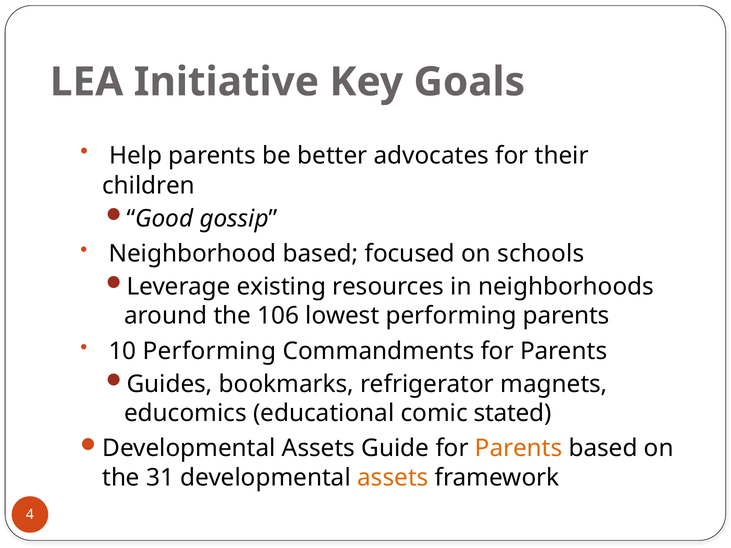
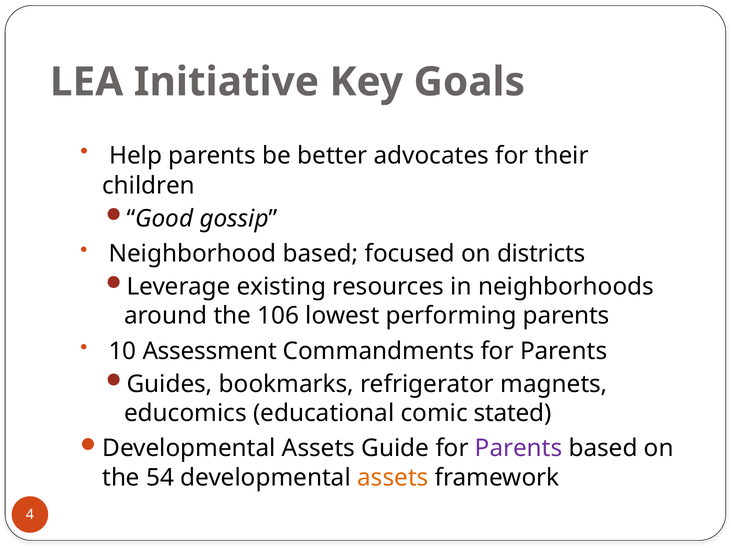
schools: schools -> districts
10 Performing: Performing -> Assessment
Parents at (519, 449) colour: orange -> purple
31: 31 -> 54
